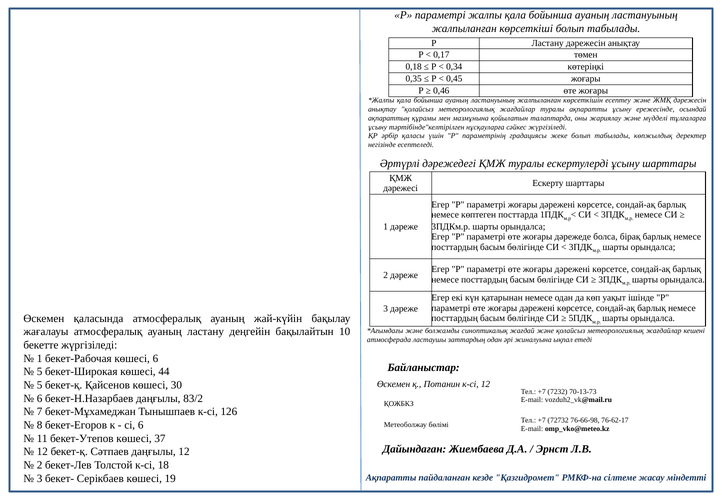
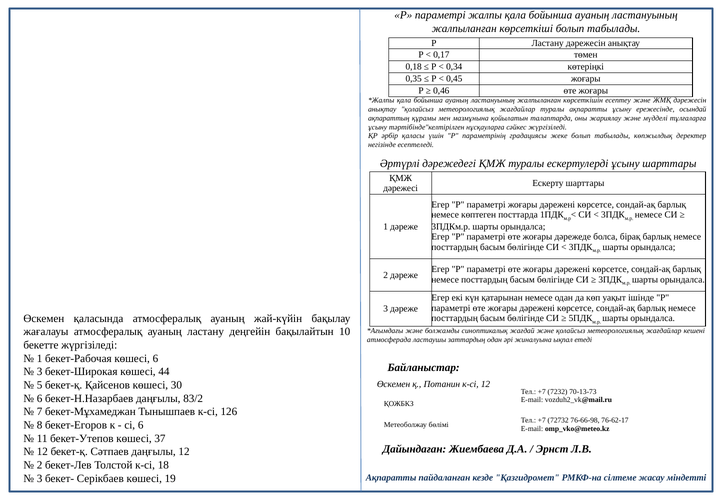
5 at (40, 372): 5 -> 3
